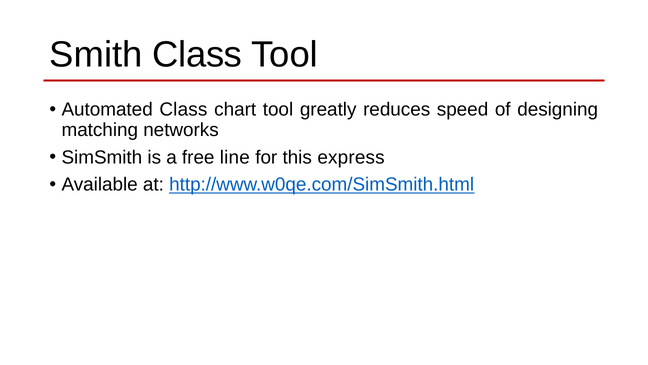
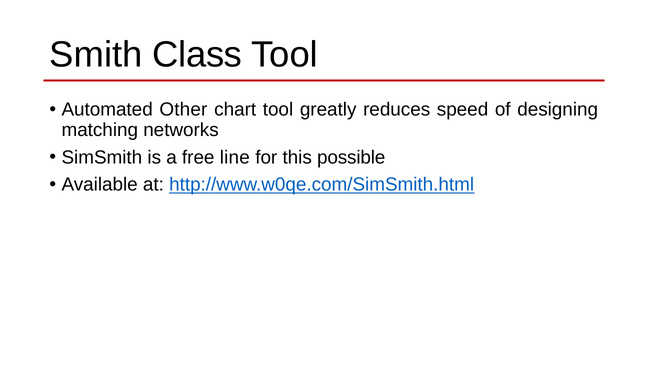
Automated Class: Class -> Other
express: express -> possible
